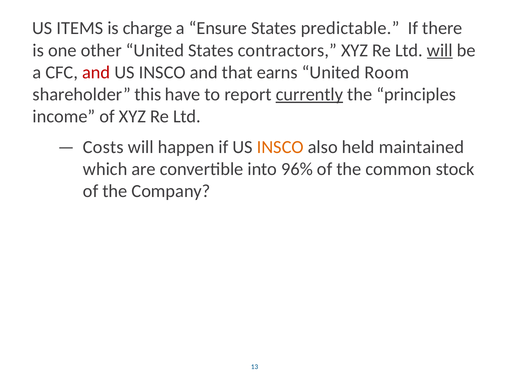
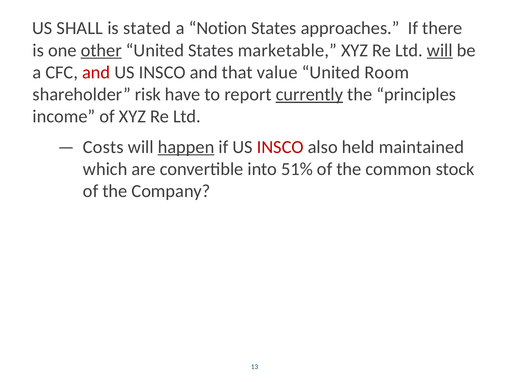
ITEMS: ITEMS -> SHALL
charge: charge -> stated
Ensure: Ensure -> Notion
predictable: predictable -> approaches
other underline: none -> present
contractors: contractors -> marketable
earns: earns -> value
this: this -> risk
happen underline: none -> present
INSCO at (280, 147) colour: orange -> red
96%: 96% -> 51%
